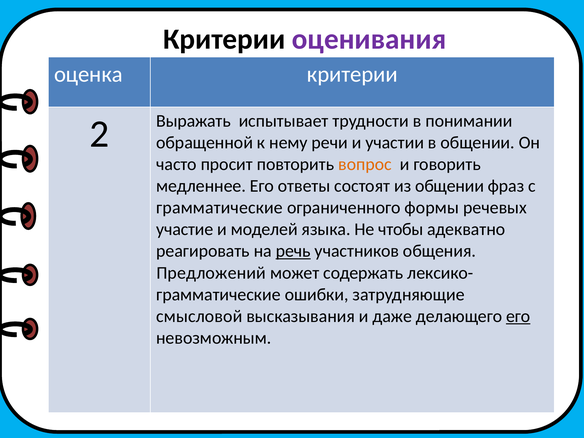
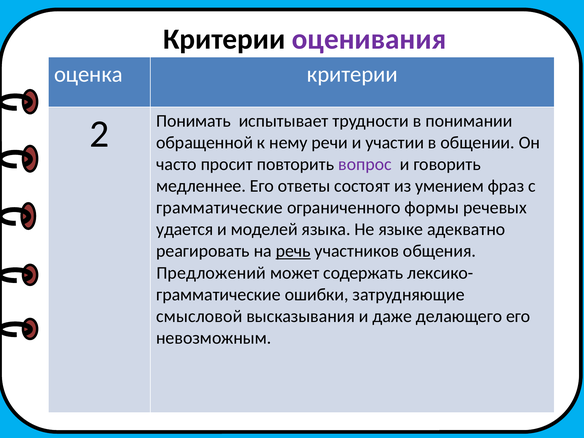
Выражать: Выражать -> Понимать
вопрос colour: orange -> purple
из общении: общении -> умением
участие: участие -> удается
чтобы: чтобы -> языке
его at (518, 316) underline: present -> none
